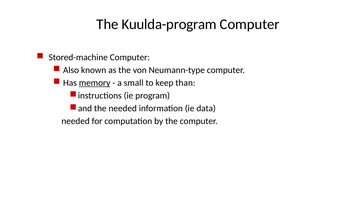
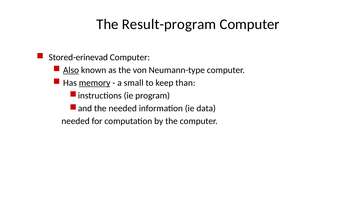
Kuulda-program: Kuulda-program -> Result-program
Stored-machine: Stored-machine -> Stored-erinevad
Also underline: none -> present
